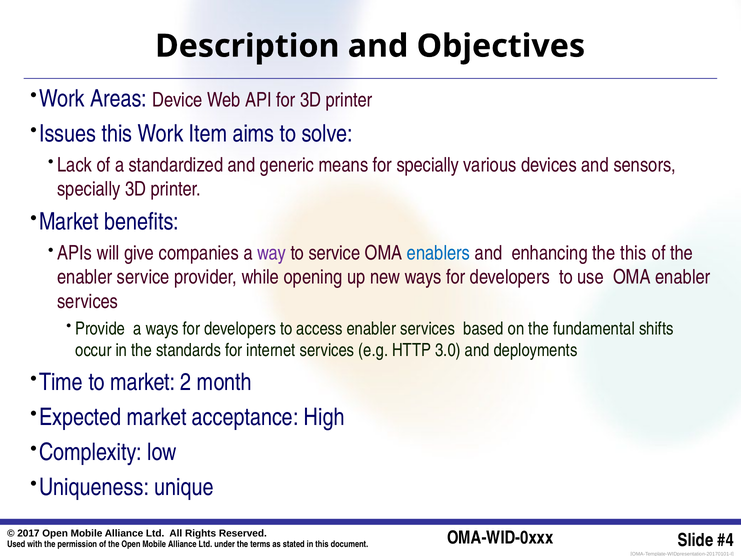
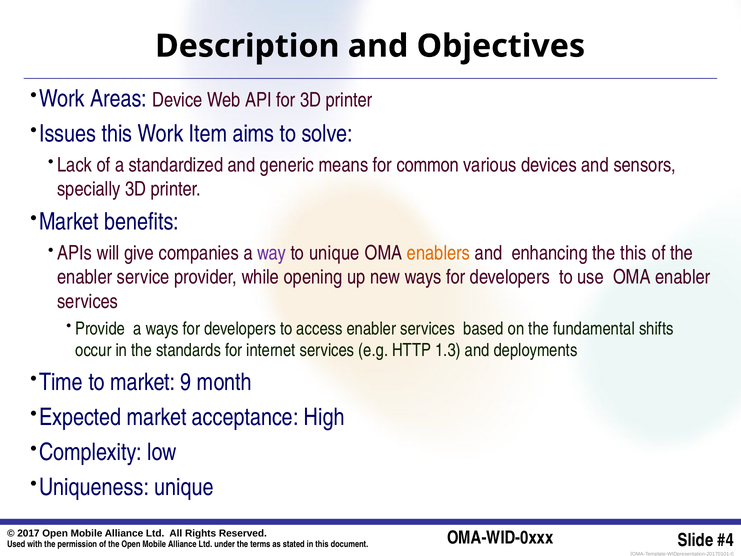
for specially: specially -> common
to service: service -> unique
enablers colour: blue -> orange
3.0: 3.0 -> 1.3
2: 2 -> 9
